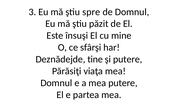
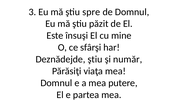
Deznădejde tine: tine -> ştiu
şi putere: putere -> număr
